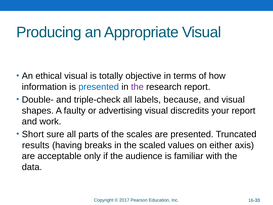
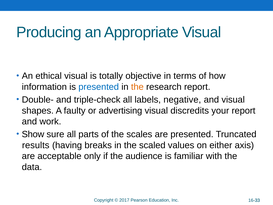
the at (137, 87) colour: purple -> orange
because: because -> negative
Short: Short -> Show
